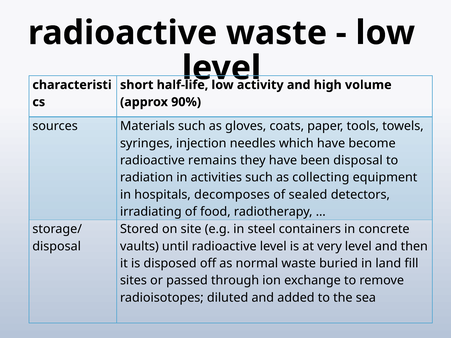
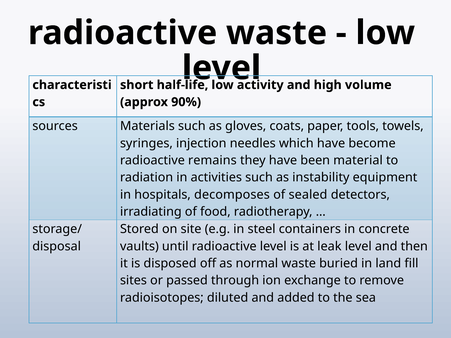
been disposal: disposal -> material
collecting: collecting -> instability
very: very -> leak
